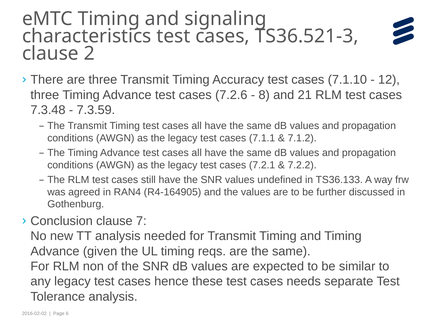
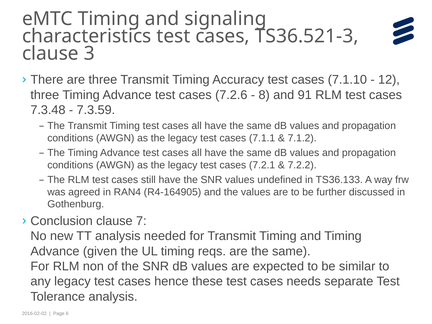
2: 2 -> 3
21: 21 -> 91
